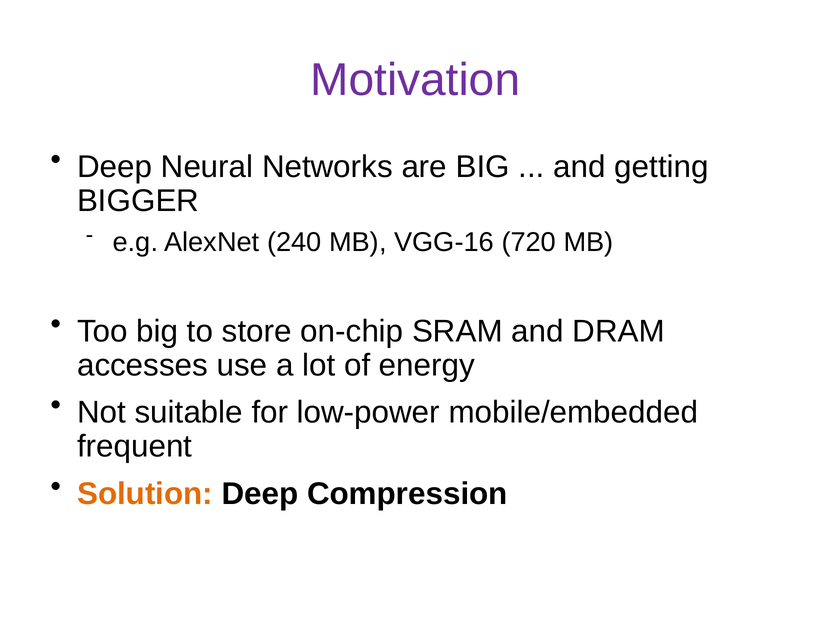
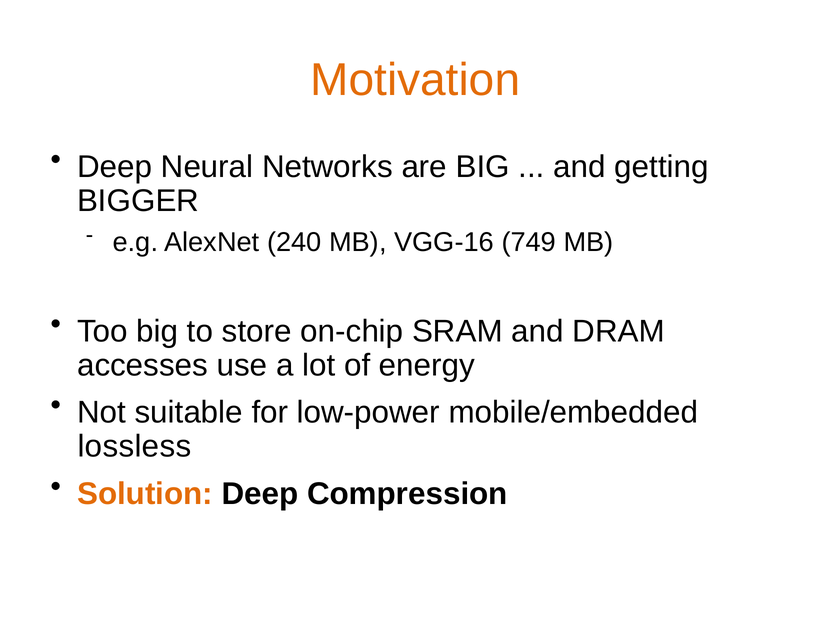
Motivation colour: purple -> orange
720: 720 -> 749
frequent: frequent -> lossless
